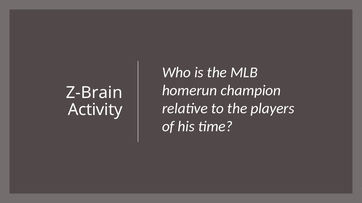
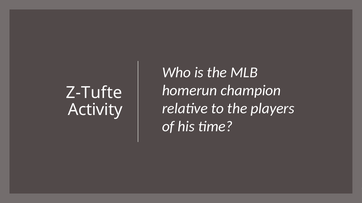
Z-Brain: Z-Brain -> Z-Tufte
